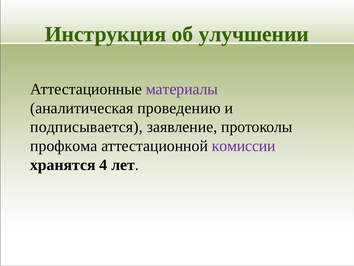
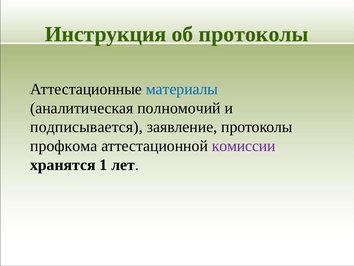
об улучшении: улучшении -> протоколы
материалы colour: purple -> blue
проведению: проведению -> полномочий
4: 4 -> 1
